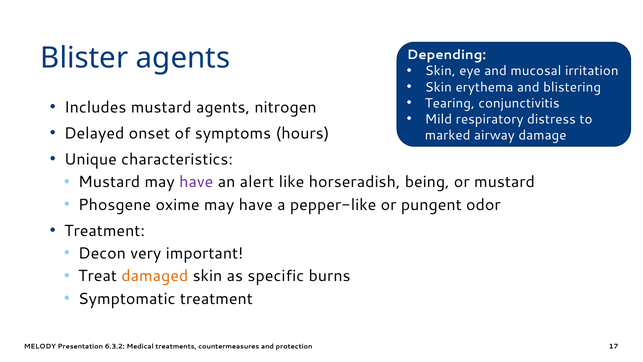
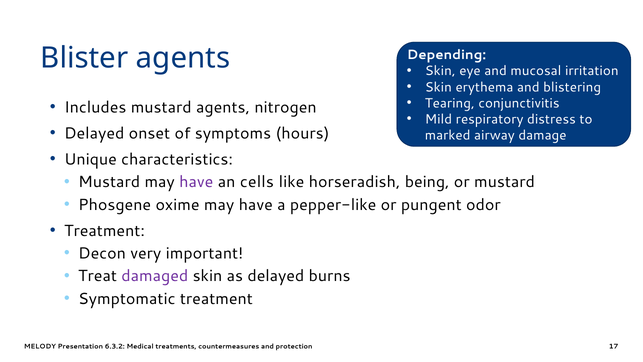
alert: alert -> cells
damaged colour: orange -> purple
as specific: specific -> delayed
